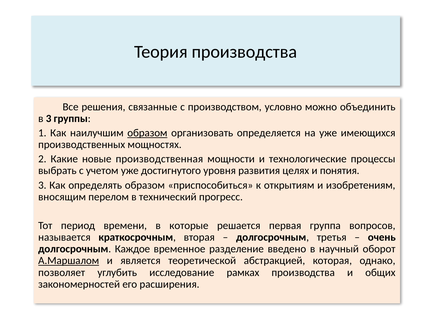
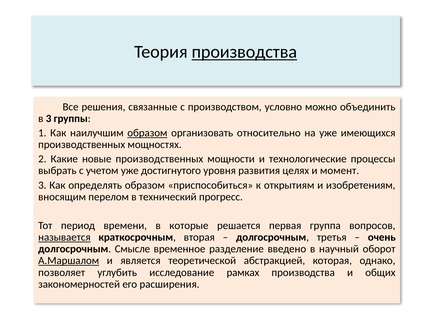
производства at (244, 52) underline: none -> present
определяется: определяется -> относительно
новые производственная: производственная -> производственных
понятия: понятия -> момент
называется underline: none -> present
Каждое: Каждое -> Смысле
